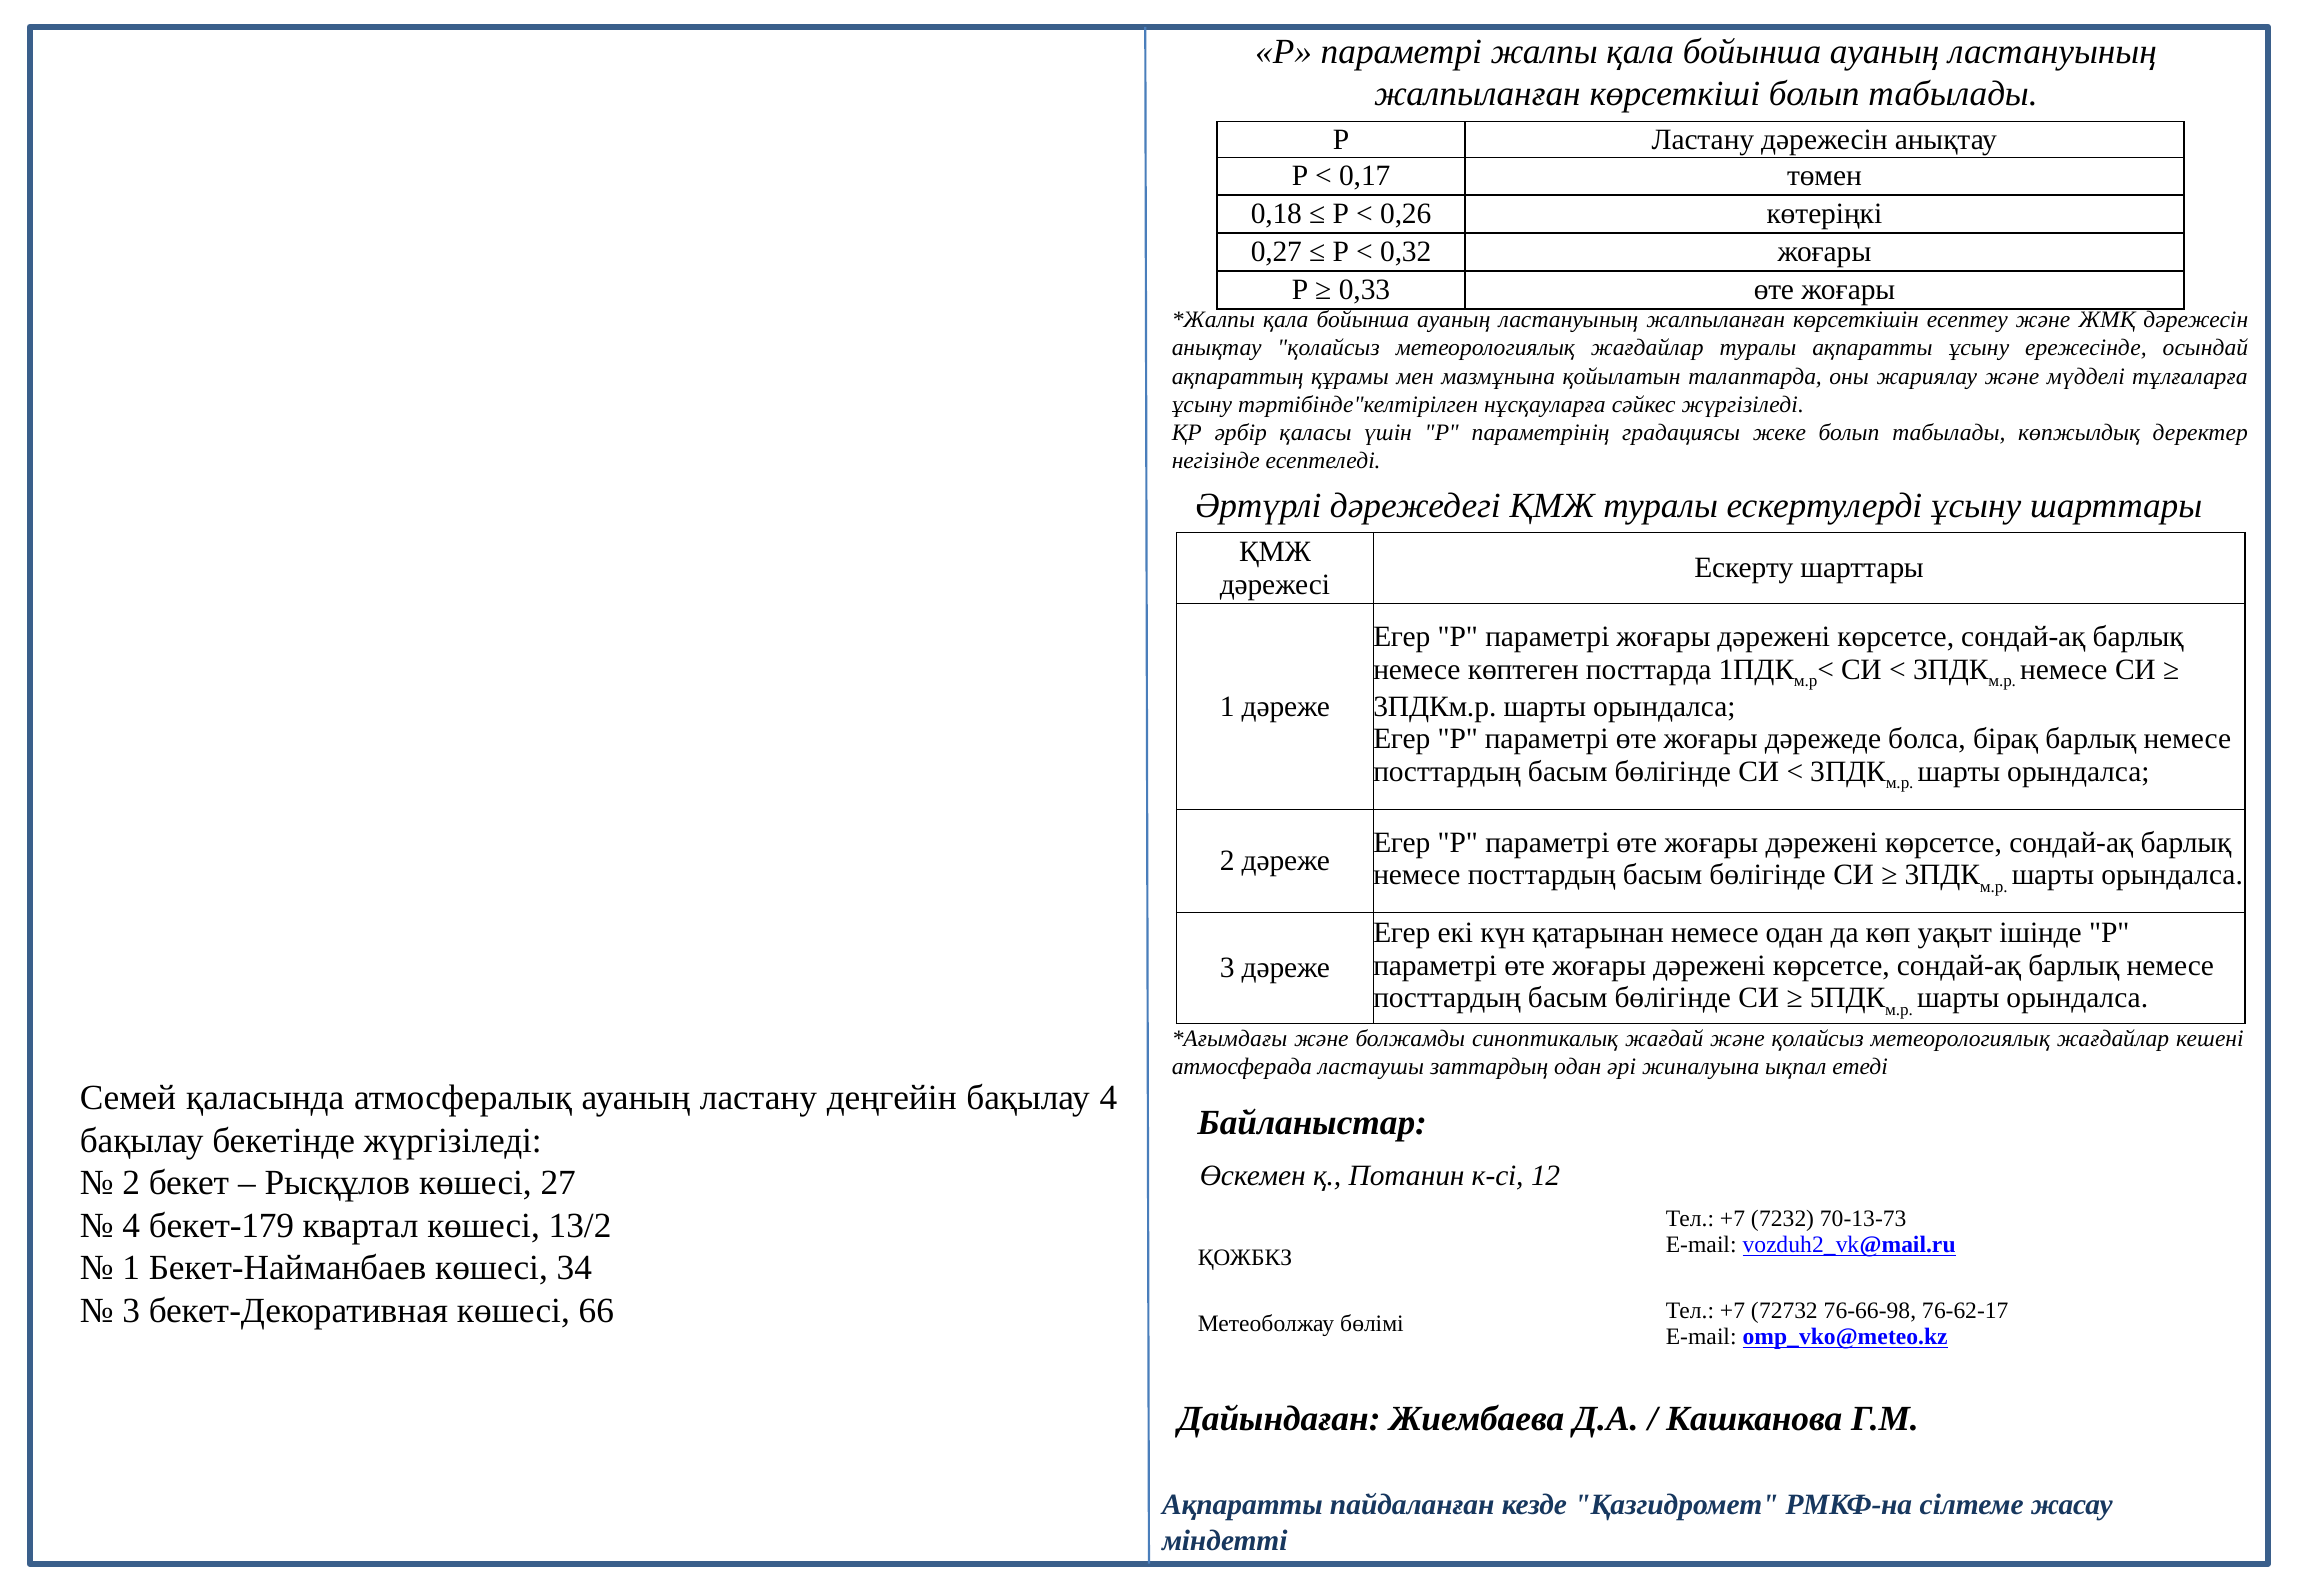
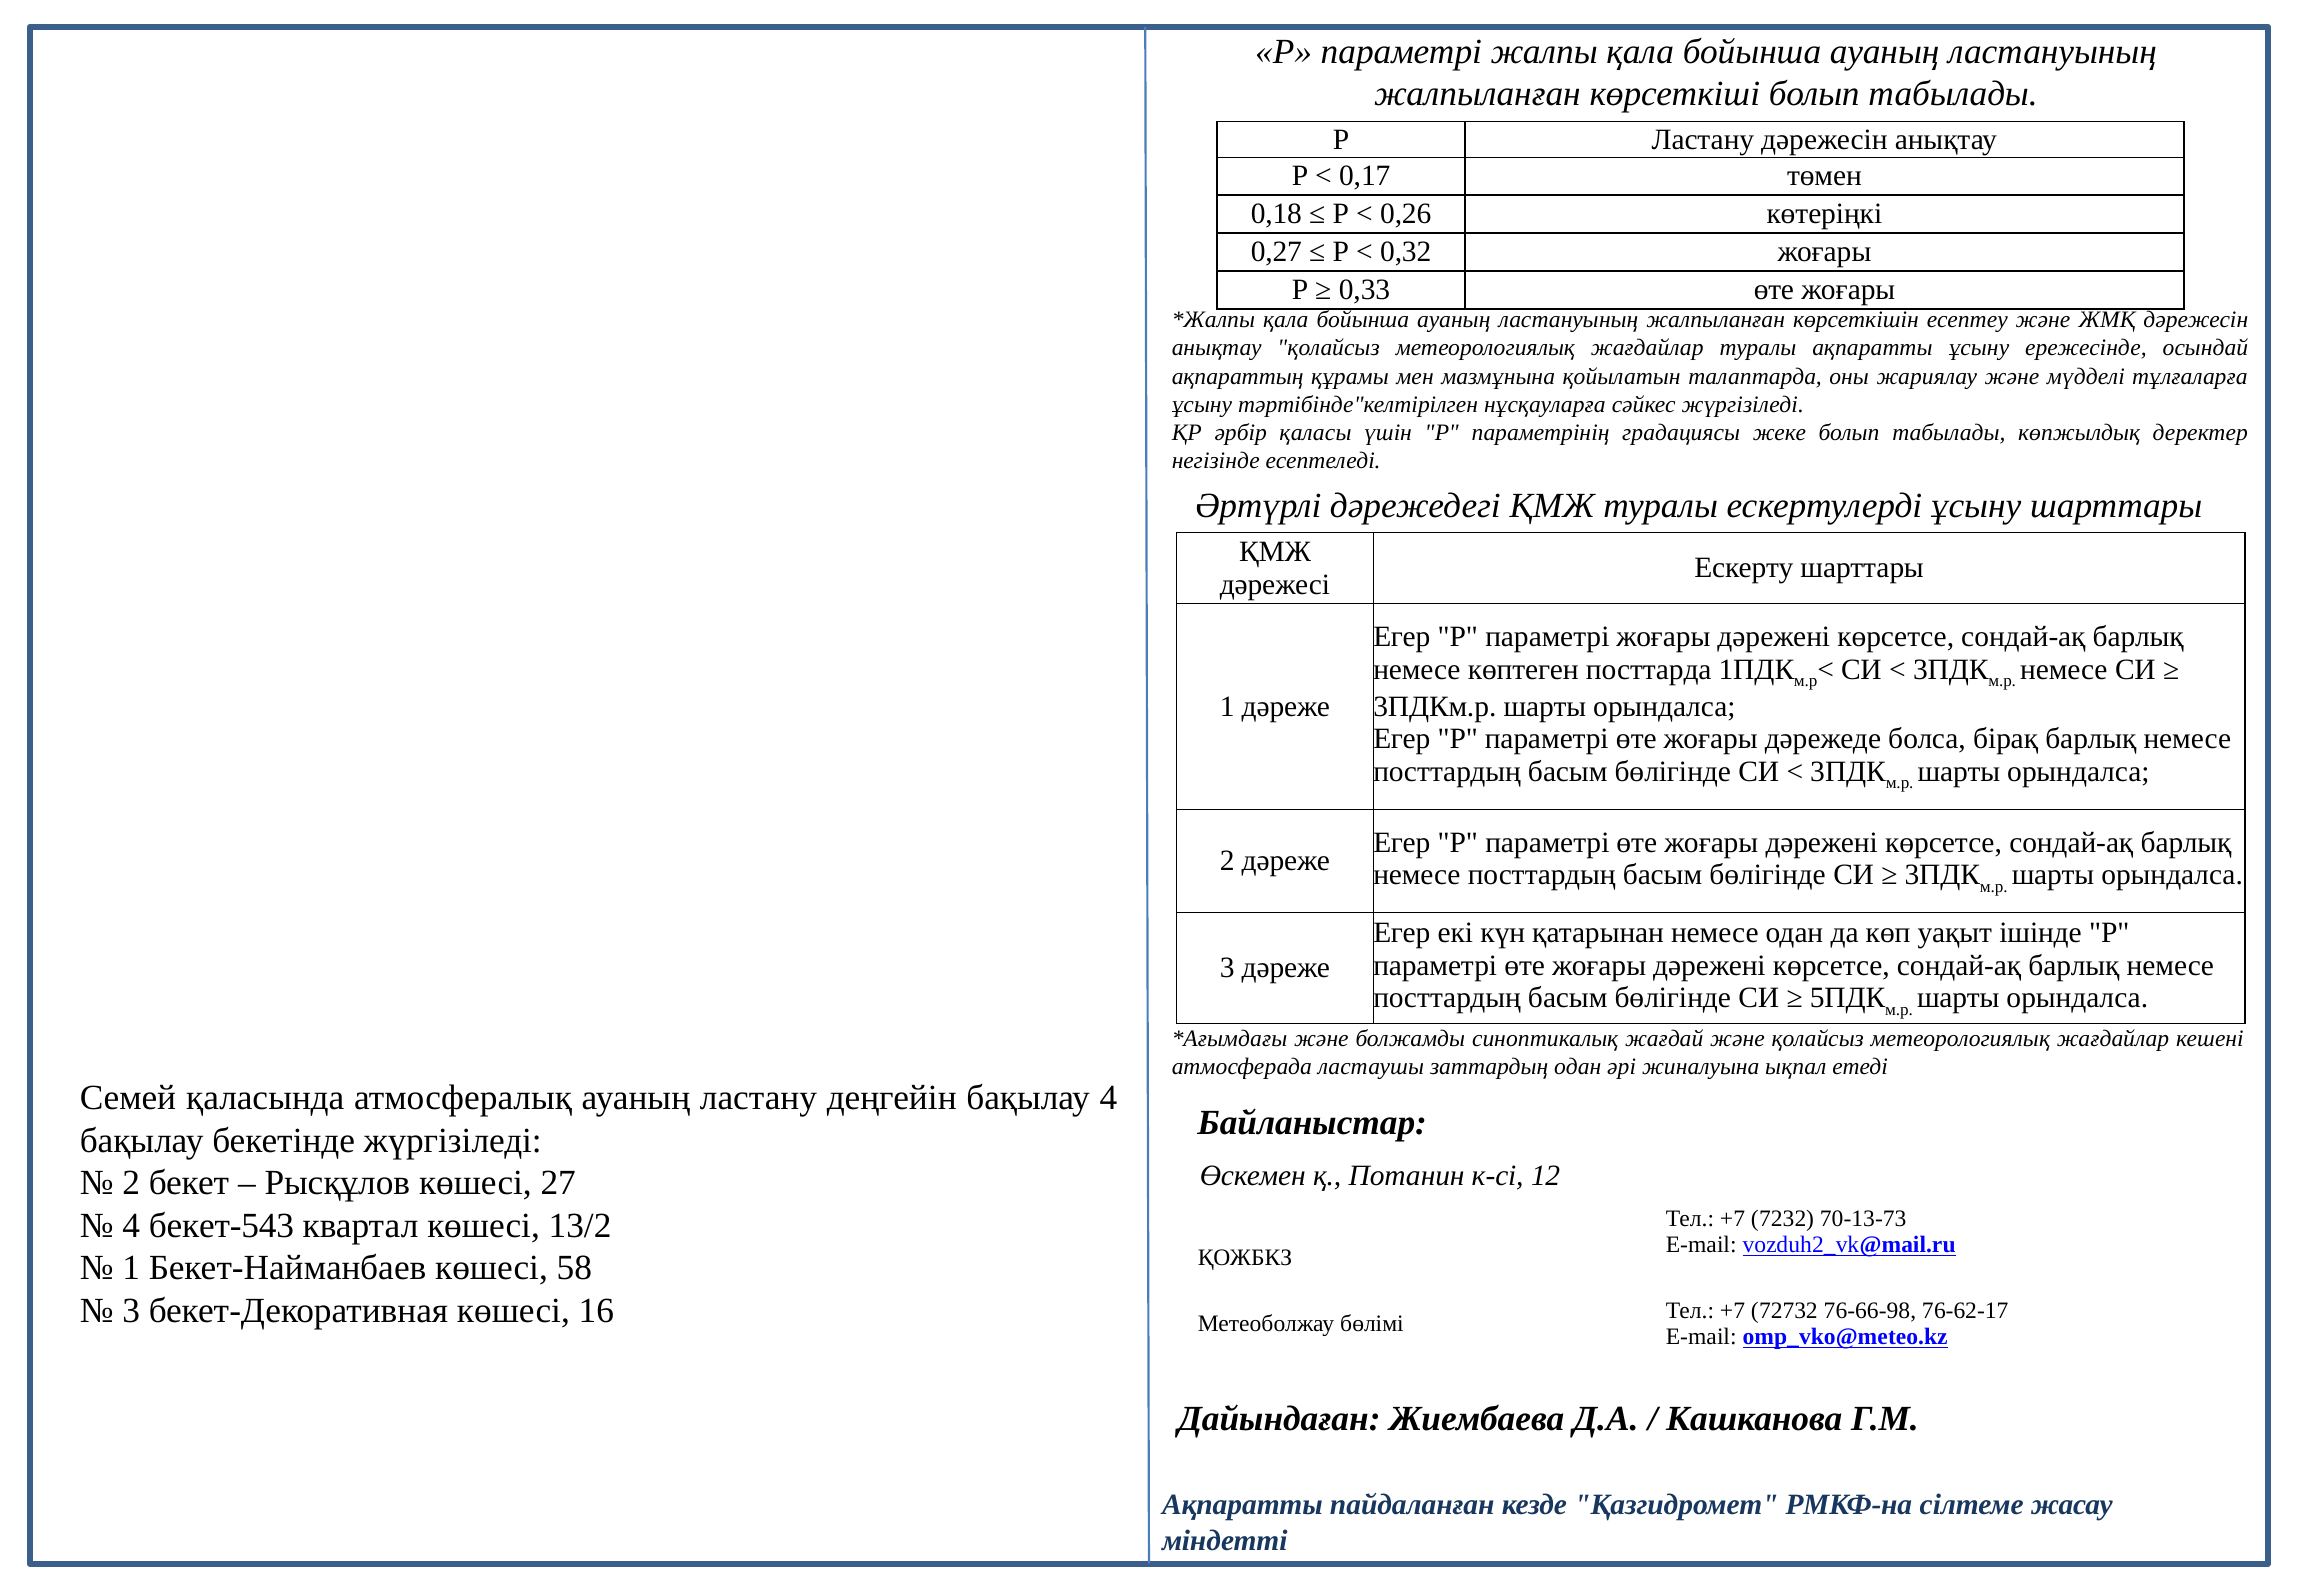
бекет-179: бекет-179 -> бекет-543
34: 34 -> 58
66: 66 -> 16
